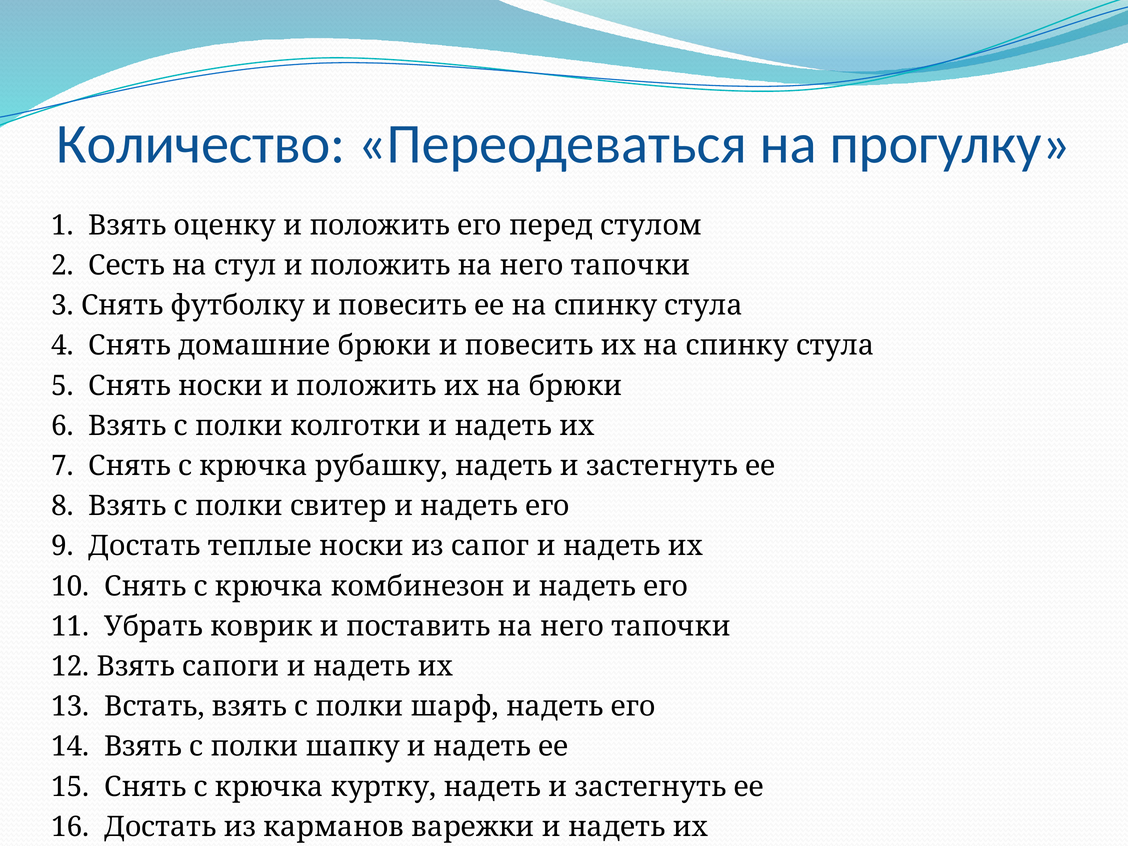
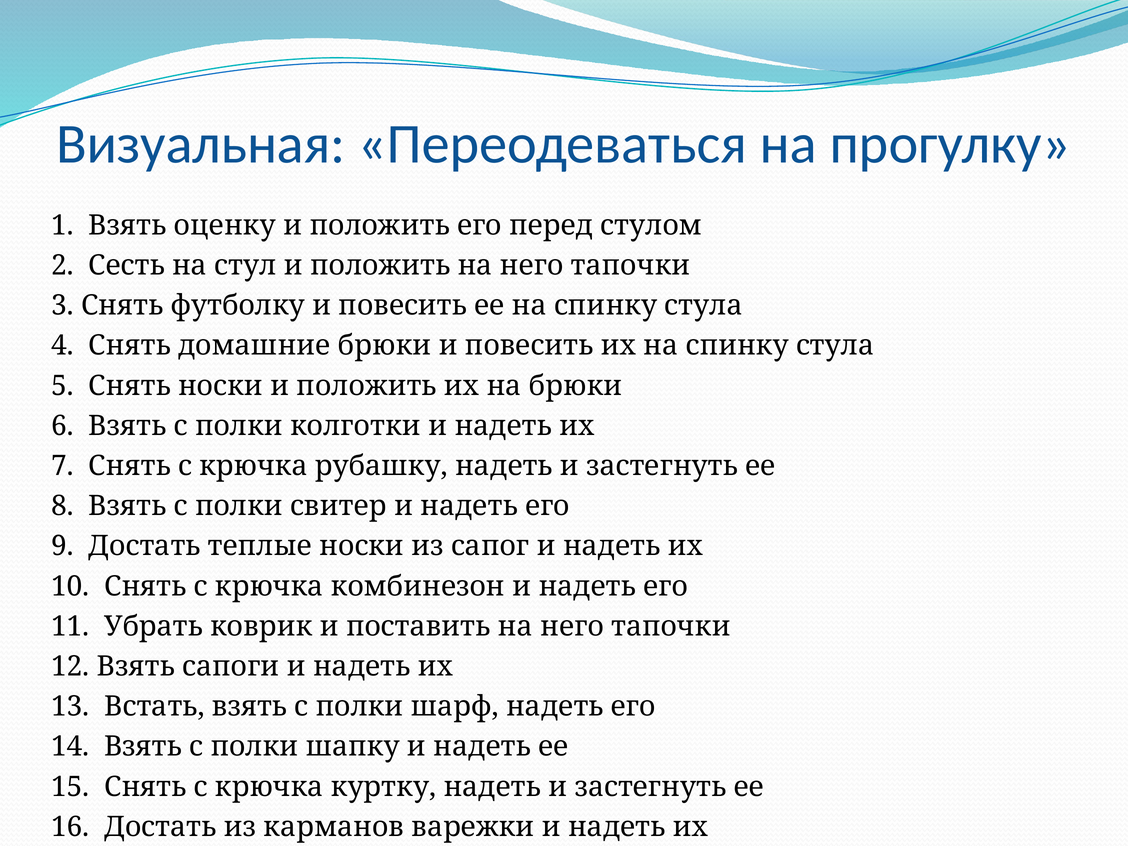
Количество: Количество -> Визуальная
